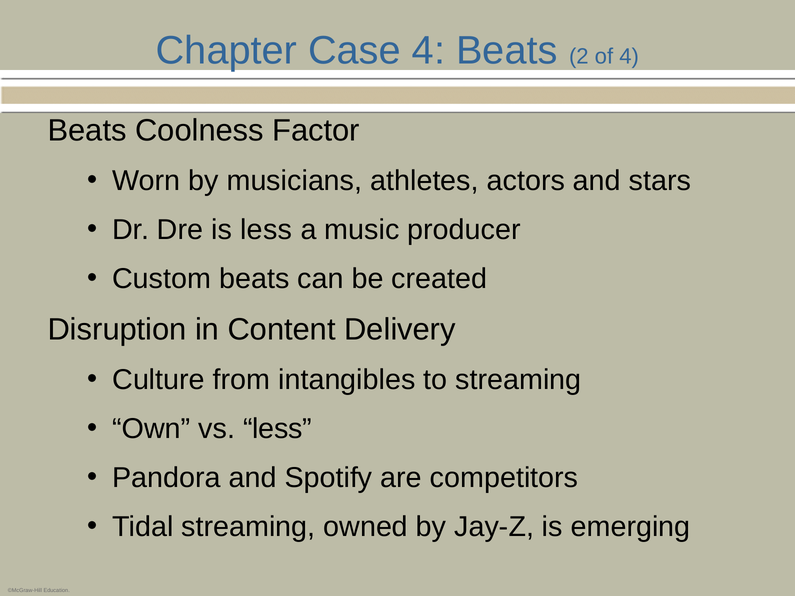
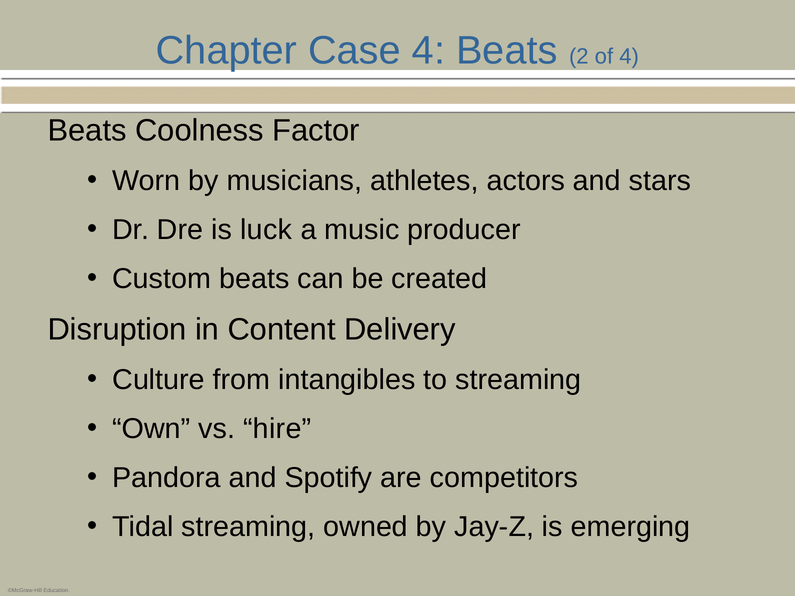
is less: less -> luck
vs less: less -> hire
